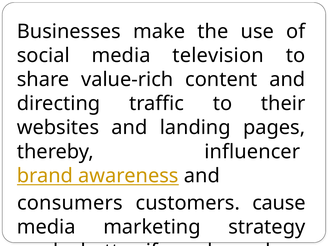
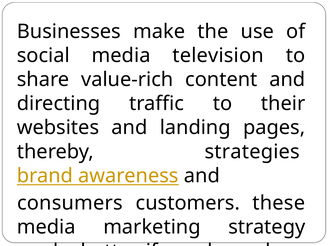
influencer: influencer -> strategies
cause: cause -> these
